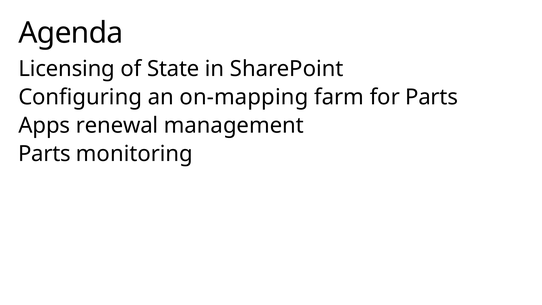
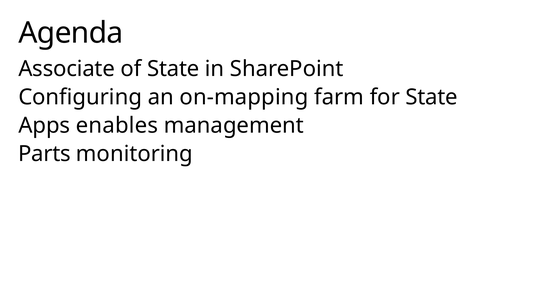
Licensing: Licensing -> Associate
for Parts: Parts -> State
renewal: renewal -> enables
